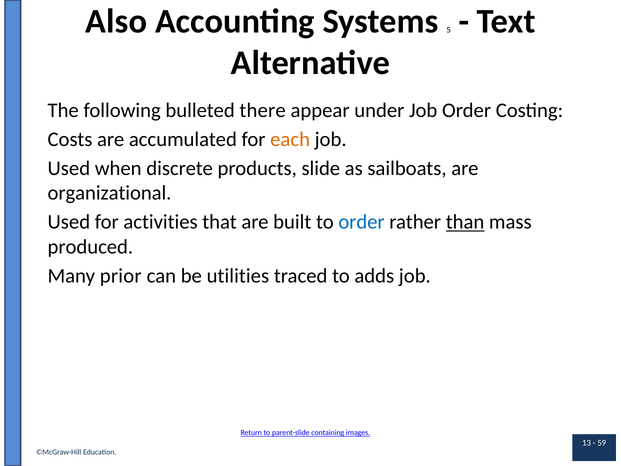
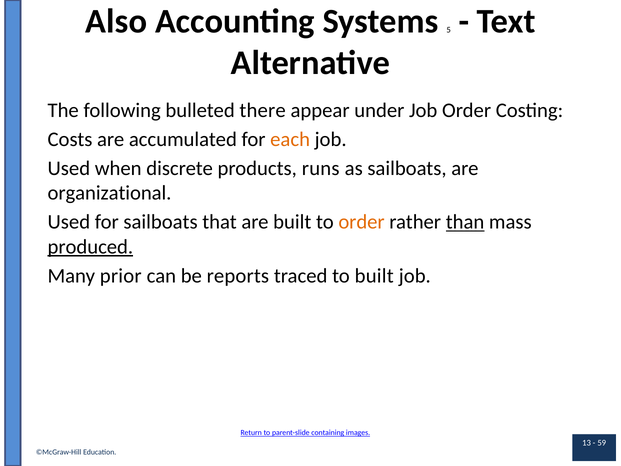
slide: slide -> runs
for activities: activities -> sailboats
order at (362, 222) colour: blue -> orange
produced underline: none -> present
utilities: utilities -> reports
to adds: adds -> built
